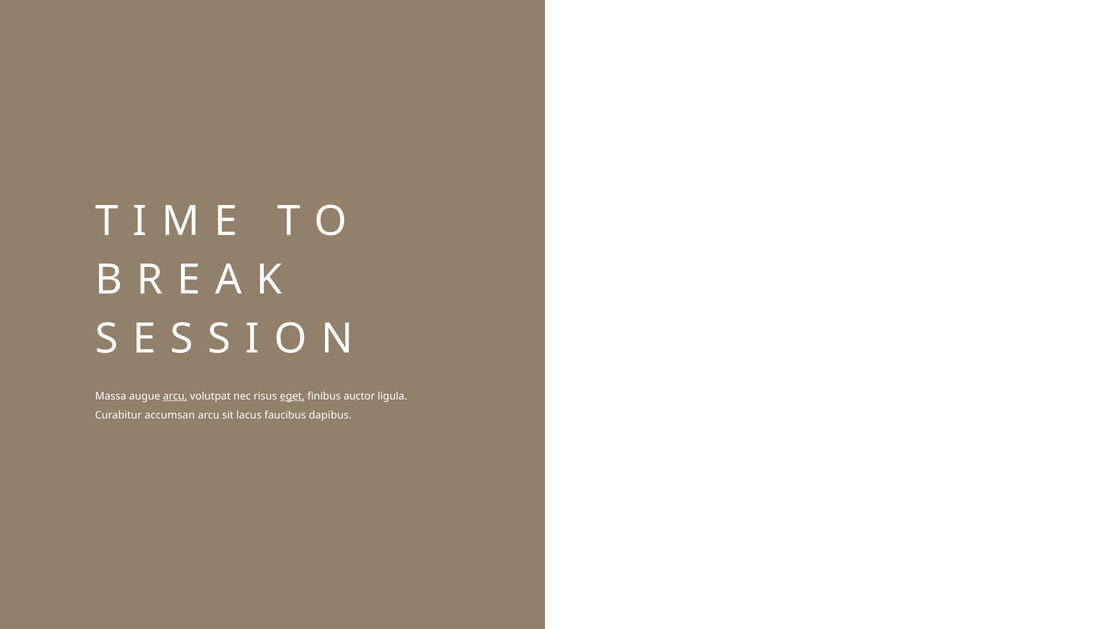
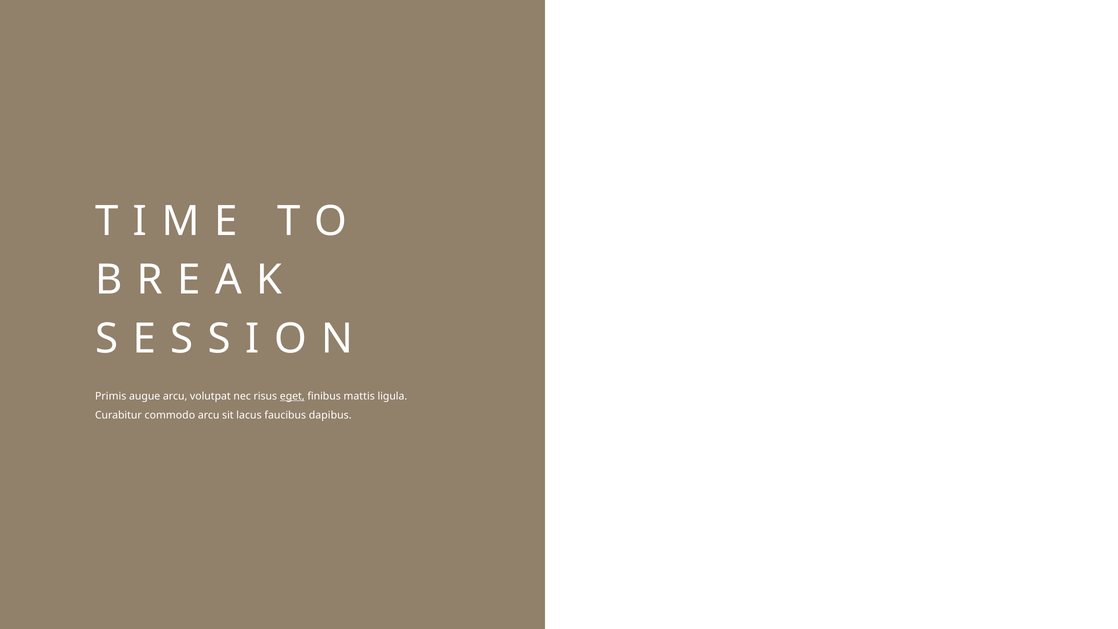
Massa: Massa -> Primis
arcu at (175, 396) underline: present -> none
auctor: auctor -> mattis
accumsan: accumsan -> commodo
